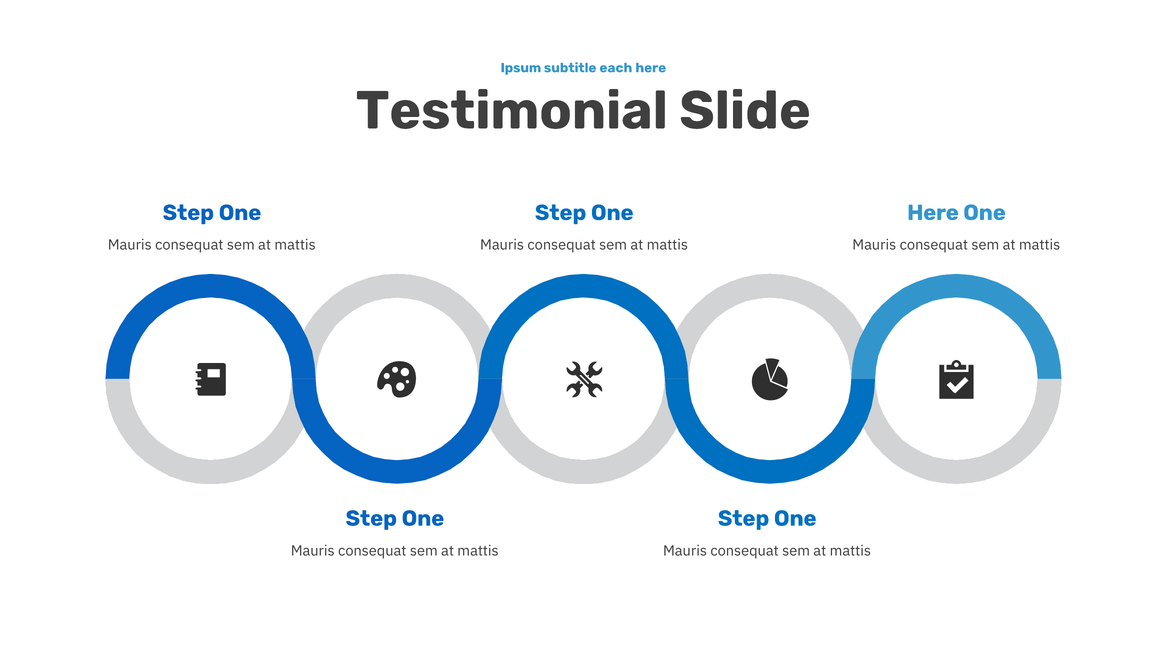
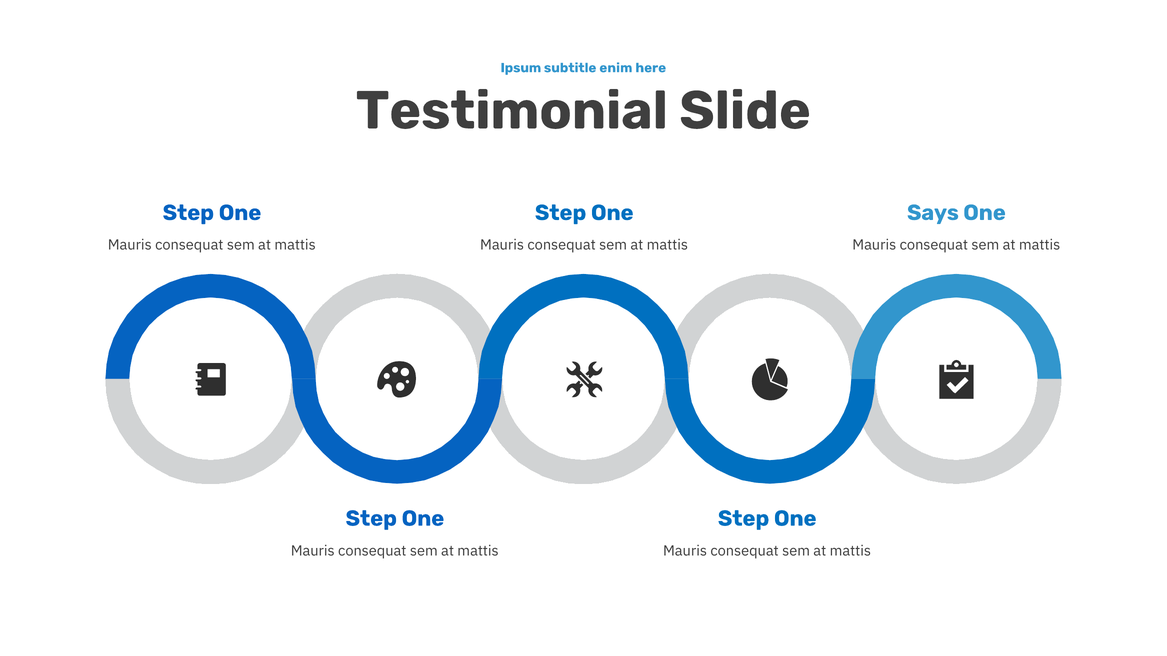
each: each -> enim
Here at (933, 213): Here -> Says
